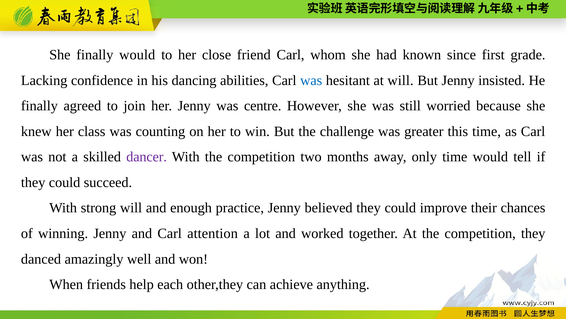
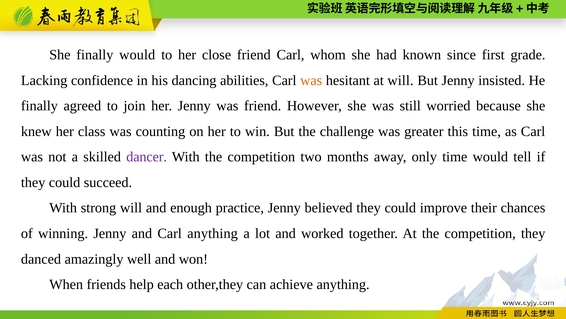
was at (311, 80) colour: blue -> orange
was centre: centre -> friend
Carl attention: attention -> anything
